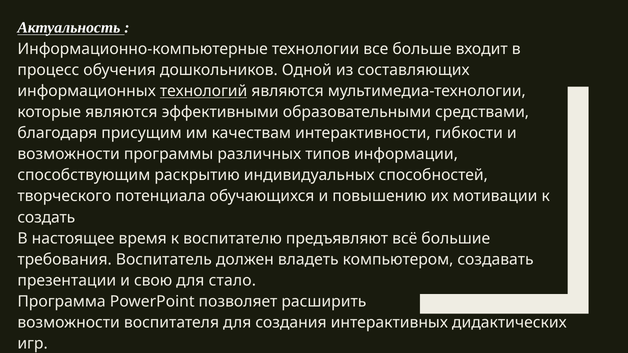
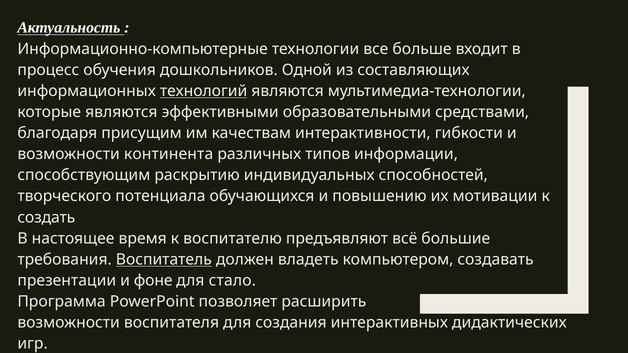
программы: программы -> континента
Воспитатель underline: none -> present
свою: свою -> фоне
